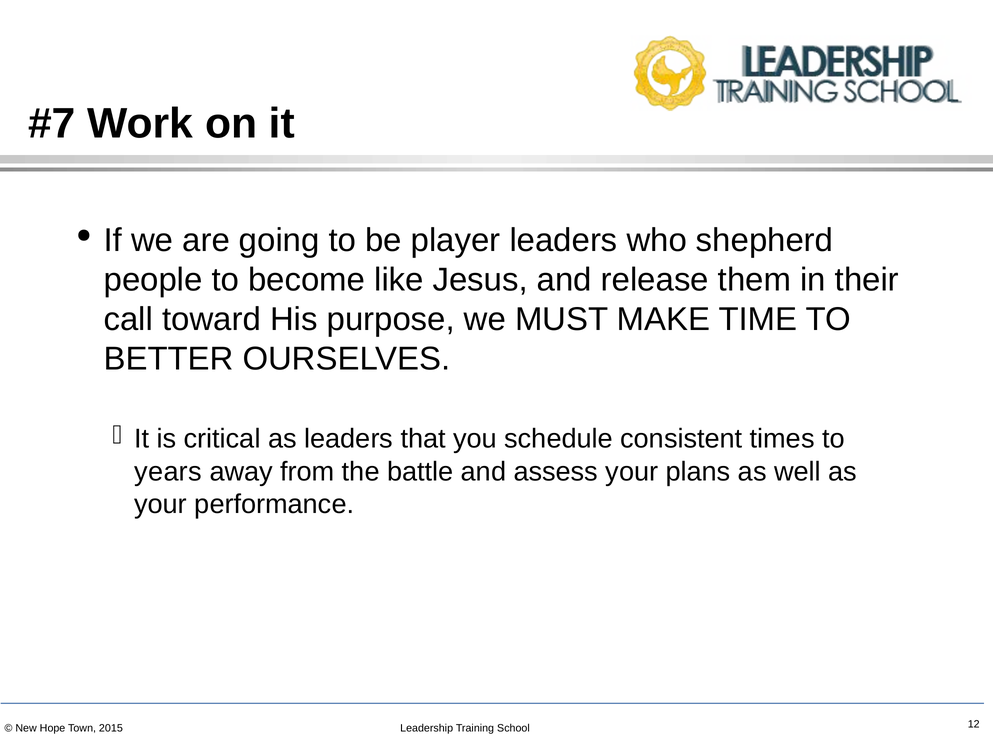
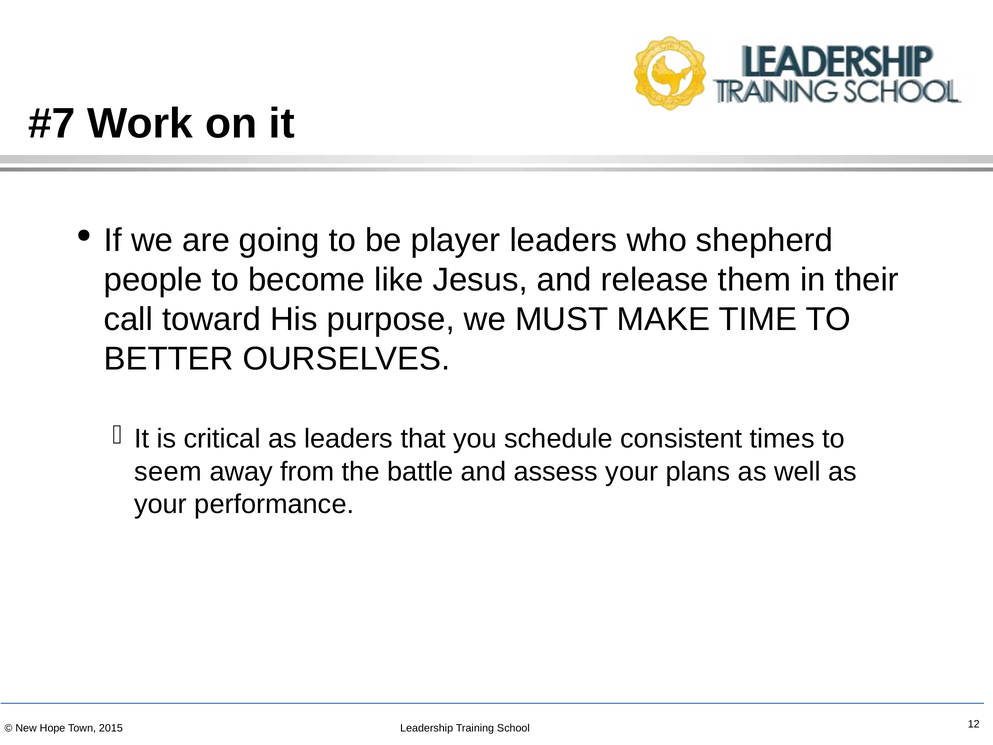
years: years -> seem
